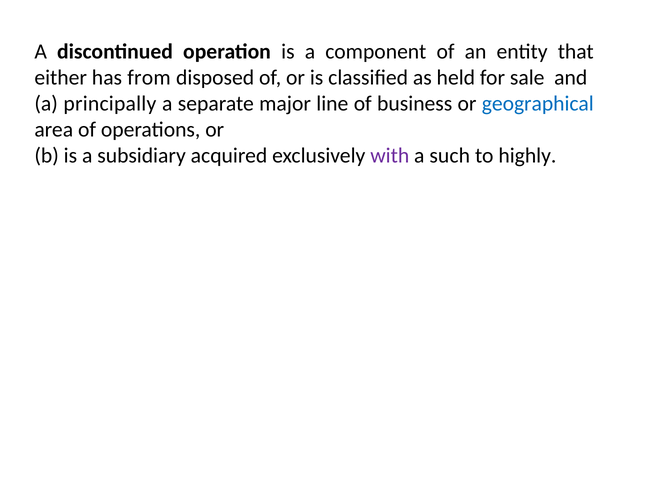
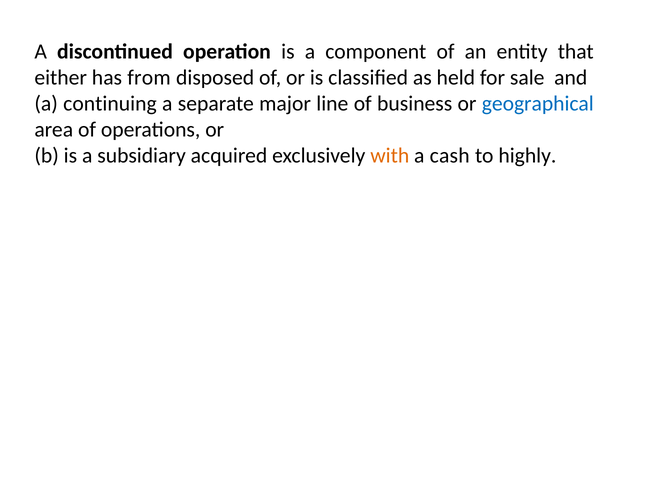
principally: principally -> continuing
with colour: purple -> orange
such: such -> cash
